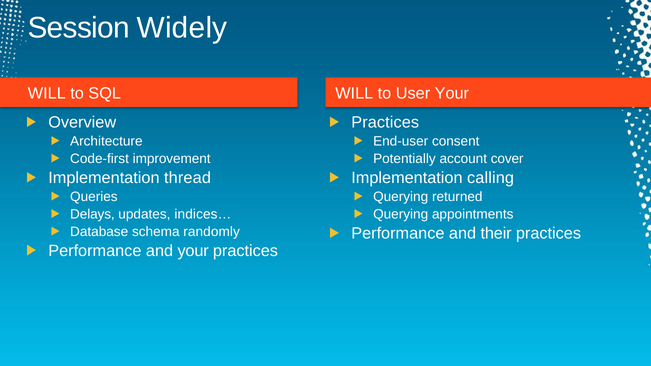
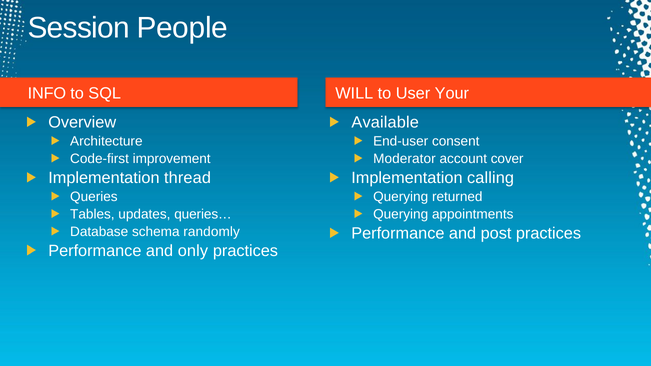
Widely: Widely -> People
WILL at (47, 93): WILL -> INFO
Practices at (385, 123): Practices -> Available
Potentially: Potentially -> Moderator
Delays: Delays -> Tables
indices…: indices… -> queries…
their: their -> post
and your: your -> only
